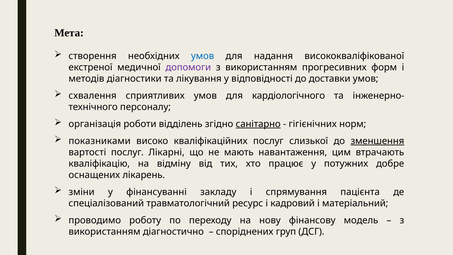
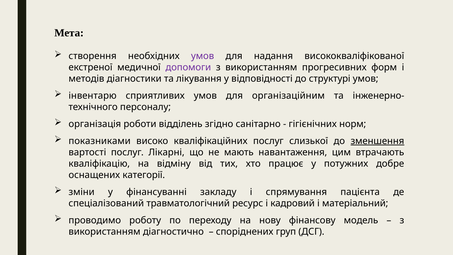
умов at (203, 56) colour: blue -> purple
доставки: доставки -> структурі
схвалення: схвалення -> інвентарю
кардіологічного: кардіологічного -> організаційним
санітарно underline: present -> none
лікарень: лікарень -> категорії
